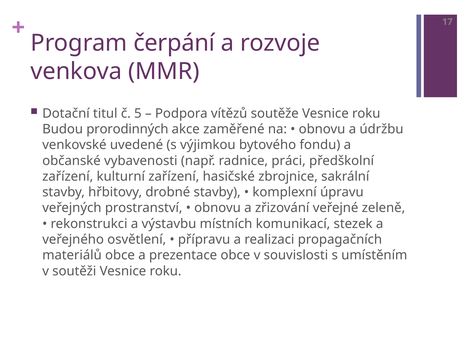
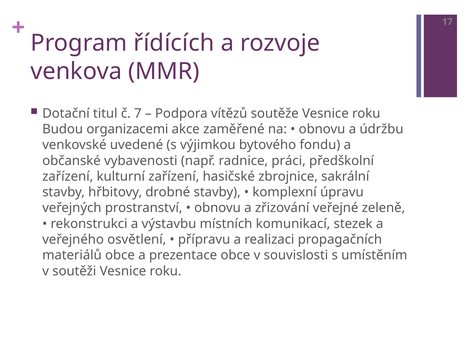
čerpání: čerpání -> řídících
5: 5 -> 7
prorodinných: prorodinných -> organizacemi
